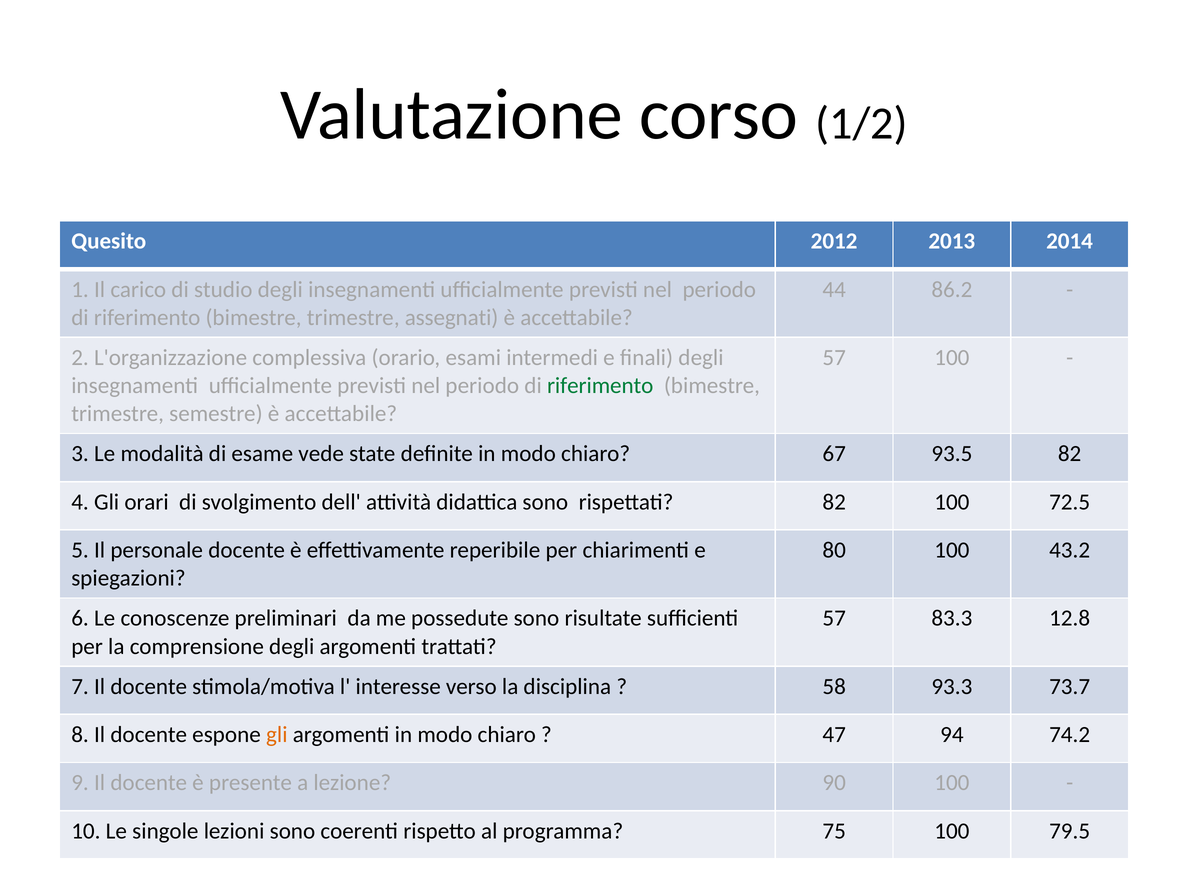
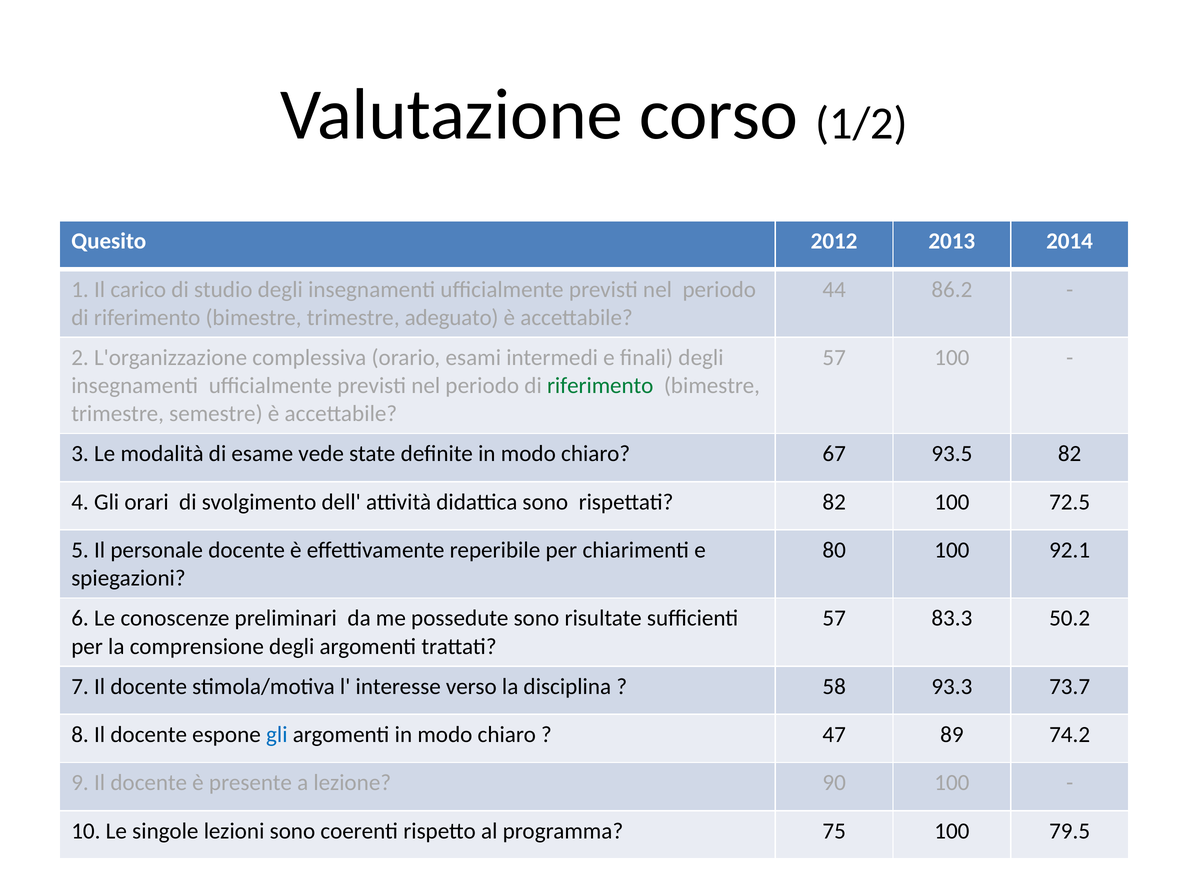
assegnati: assegnati -> adeguato
43.2: 43.2 -> 92.1
12.8: 12.8 -> 50.2
gli at (277, 735) colour: orange -> blue
94: 94 -> 89
